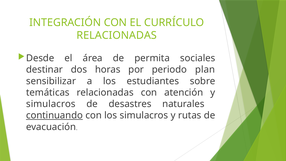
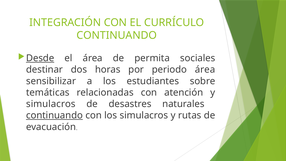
RELACIONADAS at (117, 35): RELACIONADAS -> CONTINUANDO
Desde underline: none -> present
periodo plan: plan -> área
